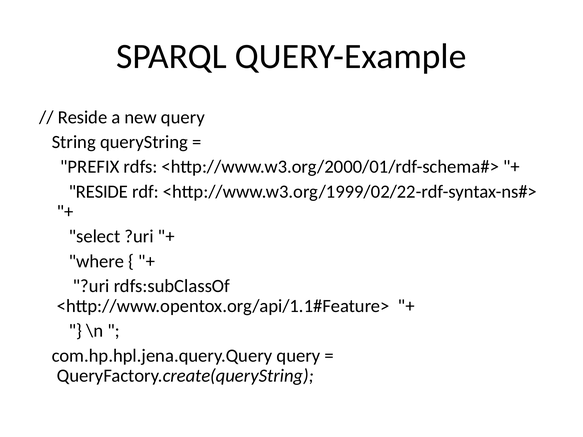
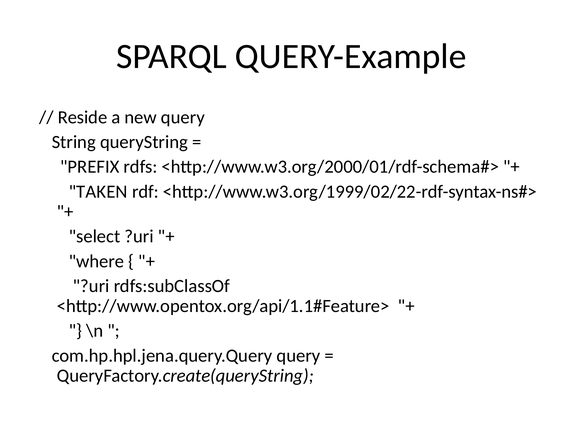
RESIDE at (98, 192): RESIDE -> TAKEN
